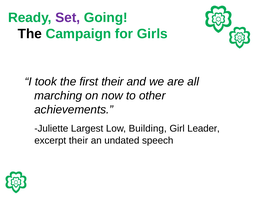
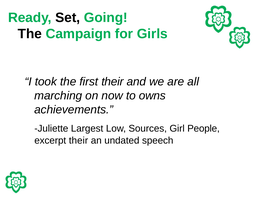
Set colour: purple -> black
other: other -> owns
Building: Building -> Sources
Leader: Leader -> People
